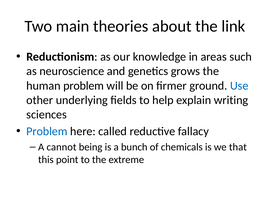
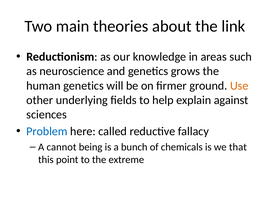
human problem: problem -> genetics
Use colour: blue -> orange
writing: writing -> against
